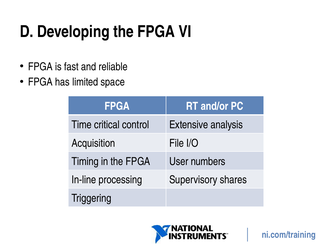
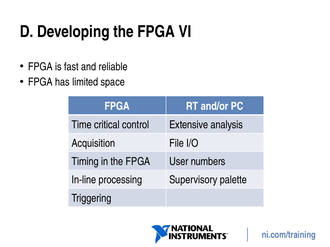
shares: shares -> palette
